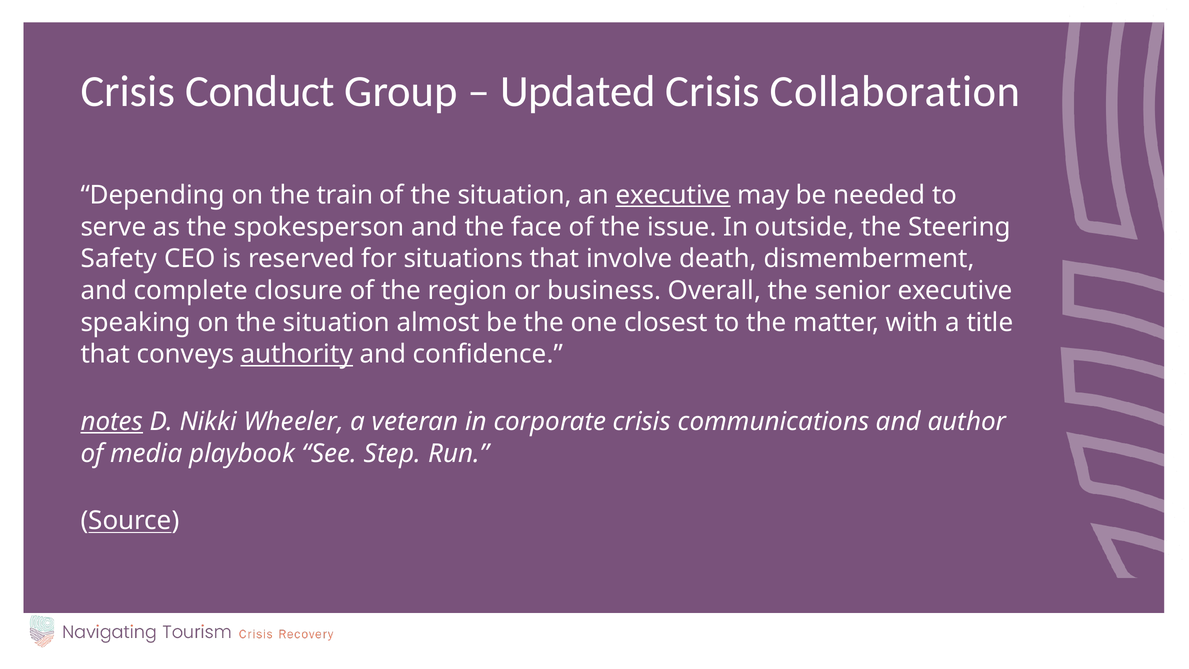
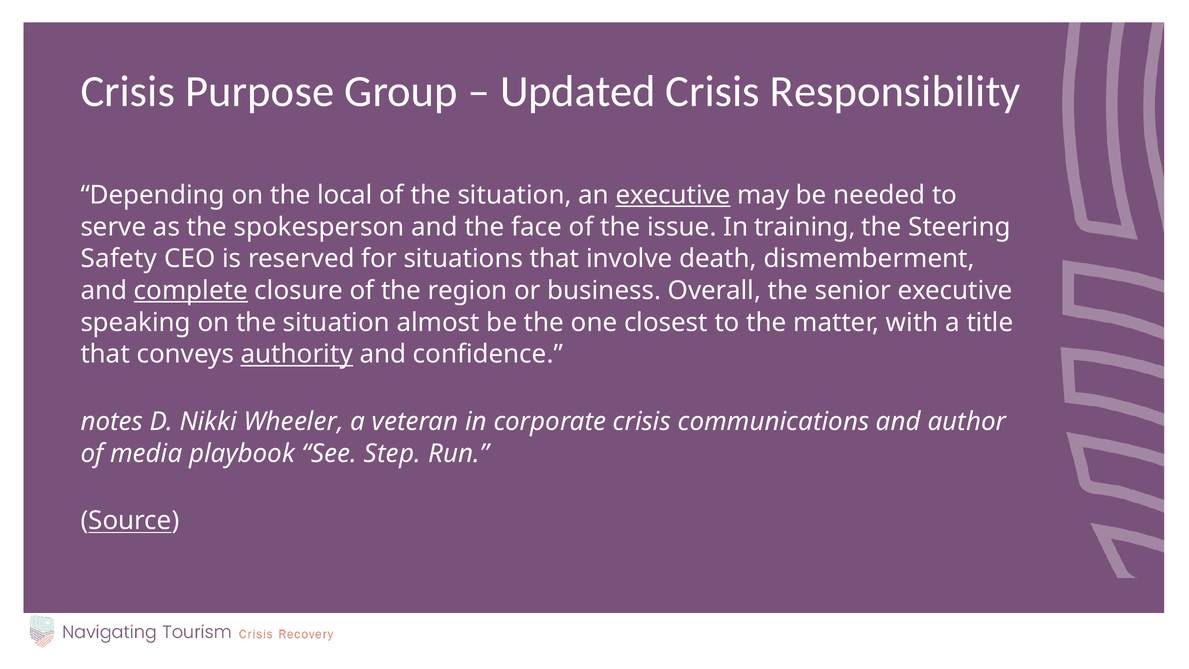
Conduct: Conduct -> Purpose
Collaboration: Collaboration -> Responsibility
train: train -> local
outside: outside -> training
complete underline: none -> present
notes underline: present -> none
